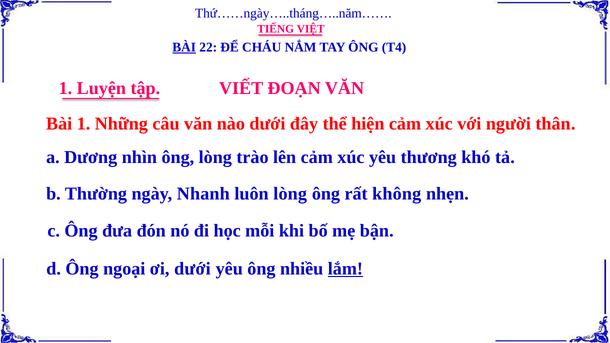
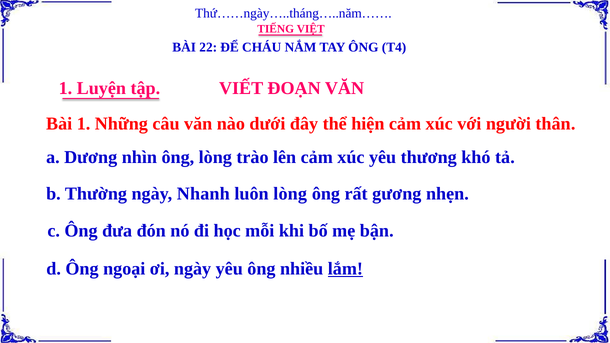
BÀI at (184, 47) underline: present -> none
không: không -> gương
ơi dưới: dưới -> ngày
